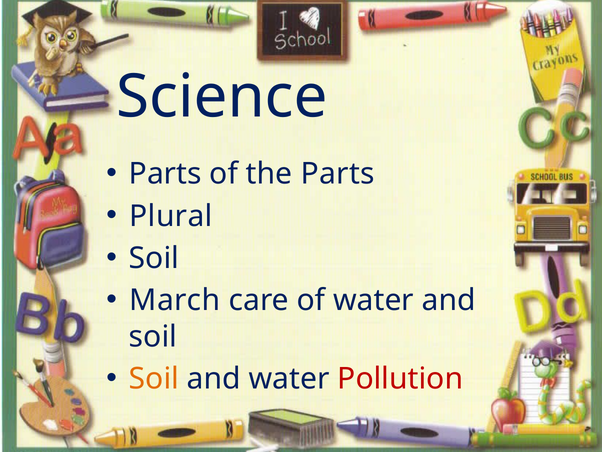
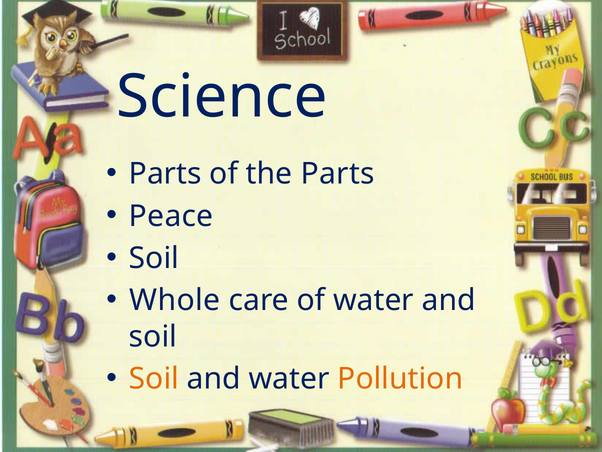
Plural: Plural -> Peace
March: March -> Whole
Pollution colour: red -> orange
